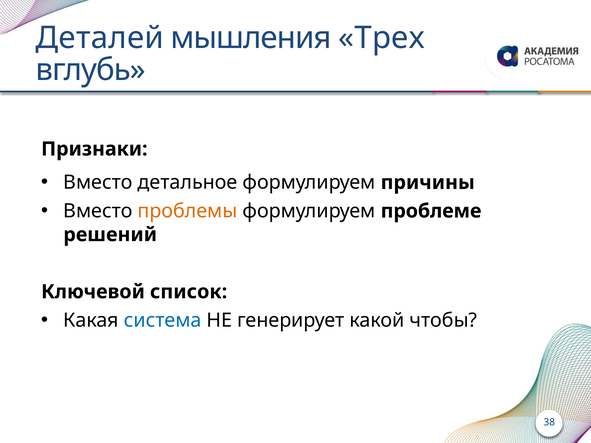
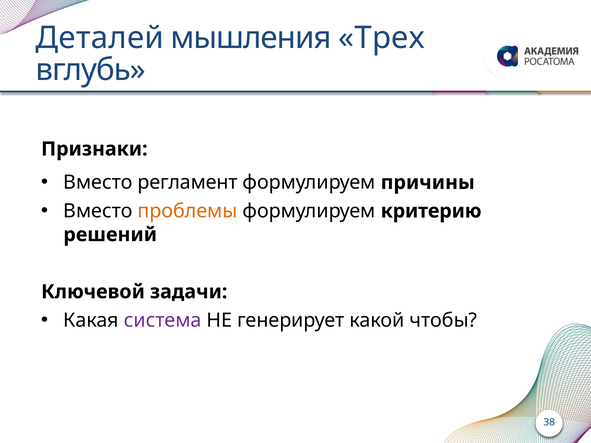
детальное: детальное -> регламент
проблеме: проблеме -> критерию
список: список -> задачи
система colour: blue -> purple
